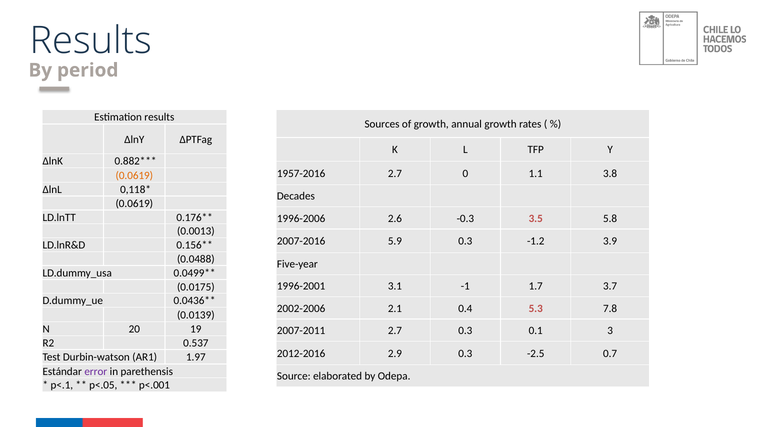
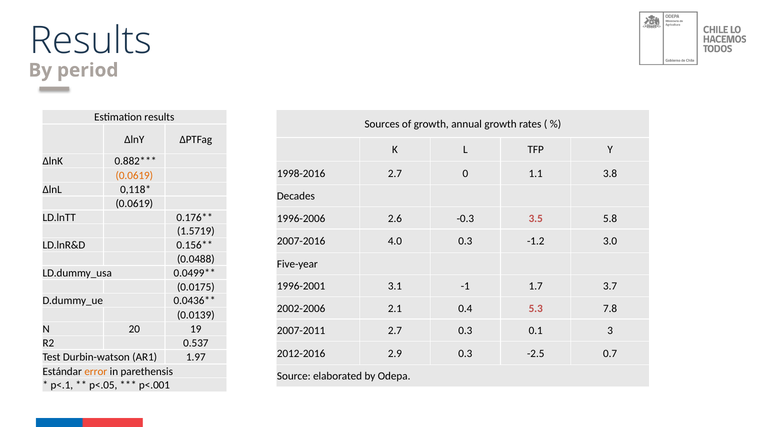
1957-2016: 1957-2016 -> 1998-2016
0.0013: 0.0013 -> 1.5719
5.9: 5.9 -> 4.0
3.9: 3.9 -> 3.0
error colour: purple -> orange
